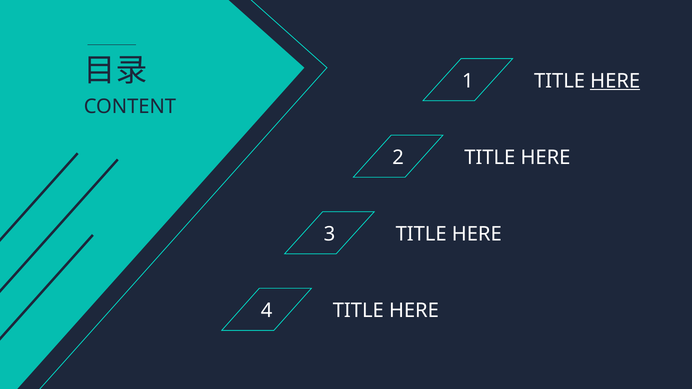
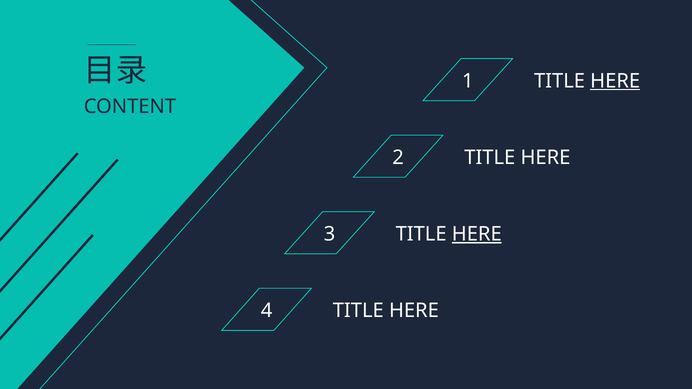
HERE at (477, 234) underline: none -> present
